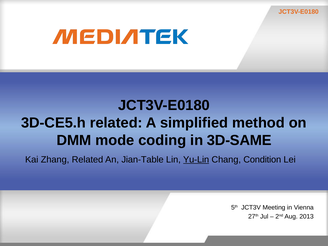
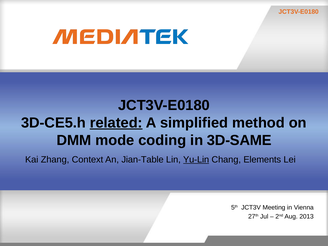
related at (116, 123) underline: none -> present
Zhang Related: Related -> Context
Condition: Condition -> Elements
